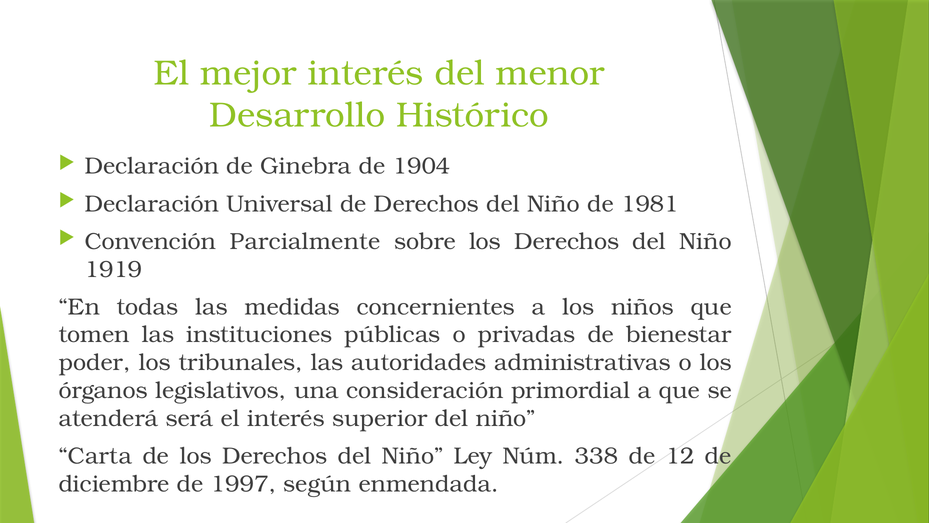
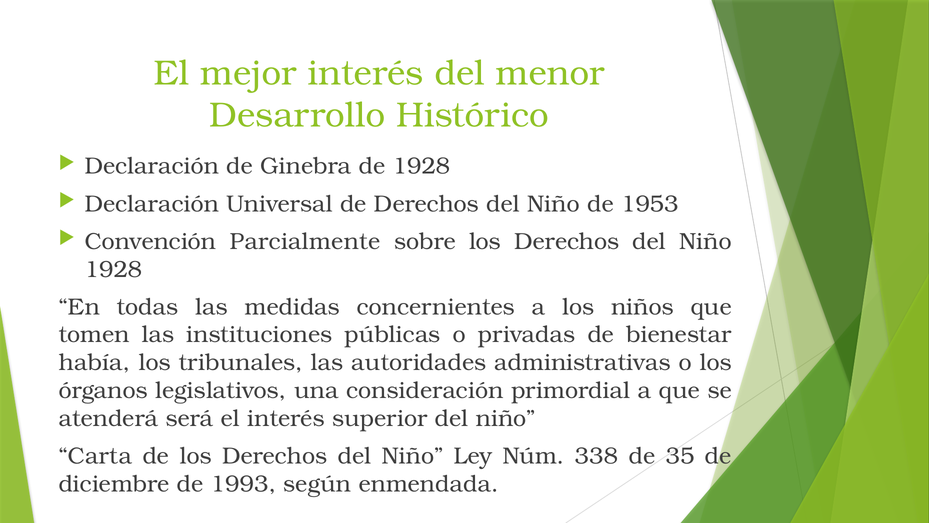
de 1904: 1904 -> 1928
1981: 1981 -> 1953
1919 at (114, 269): 1919 -> 1928
poder: poder -> había
12: 12 -> 35
1997: 1997 -> 1993
